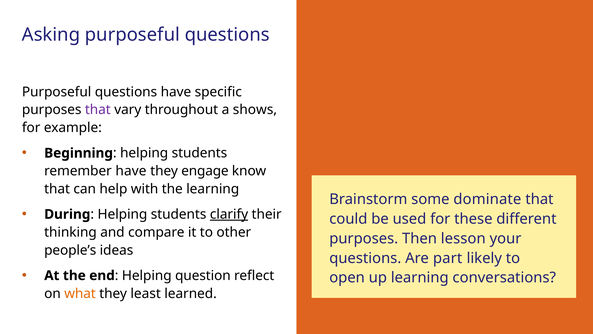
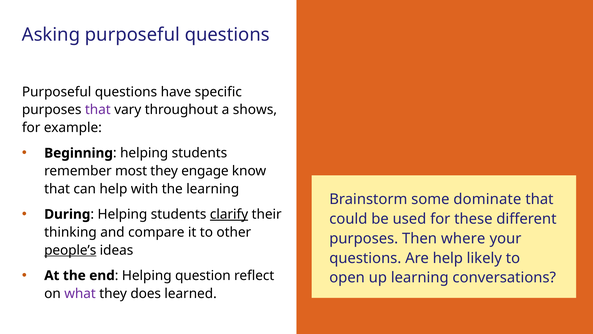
remember have: have -> most
lesson: lesson -> where
people’s underline: none -> present
Are part: part -> help
what colour: orange -> purple
least: least -> does
